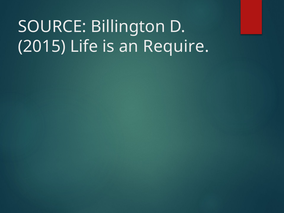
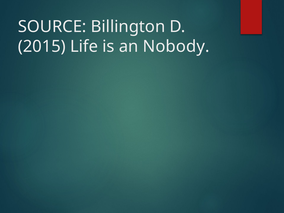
Require: Require -> Nobody
